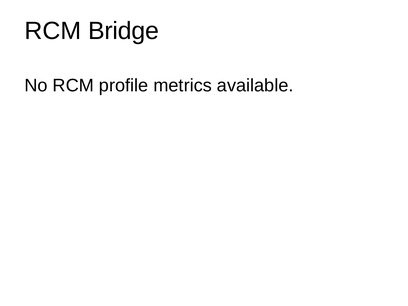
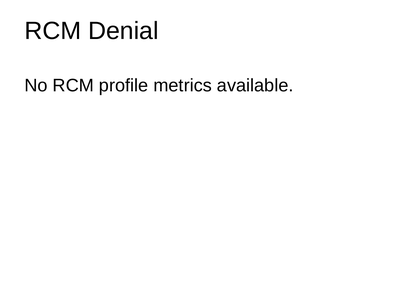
Bridge: Bridge -> Denial
